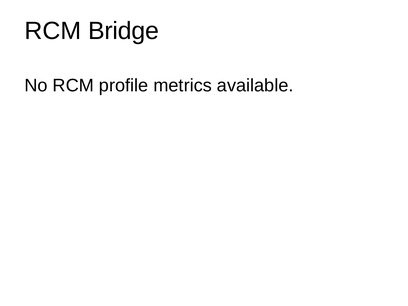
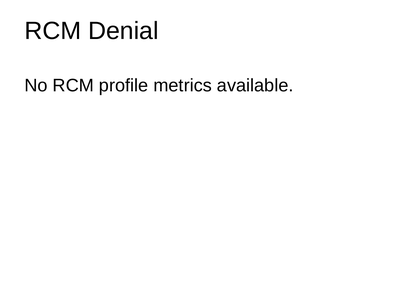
Bridge: Bridge -> Denial
